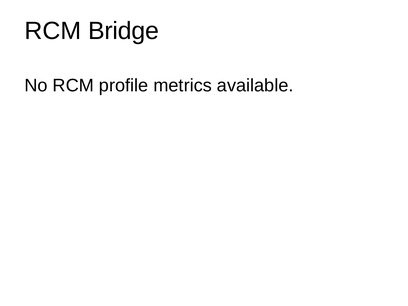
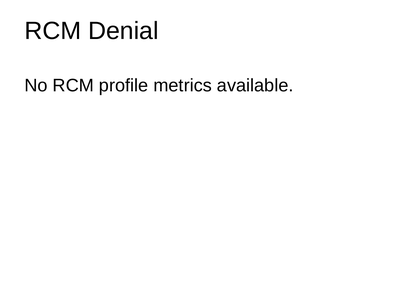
Bridge: Bridge -> Denial
